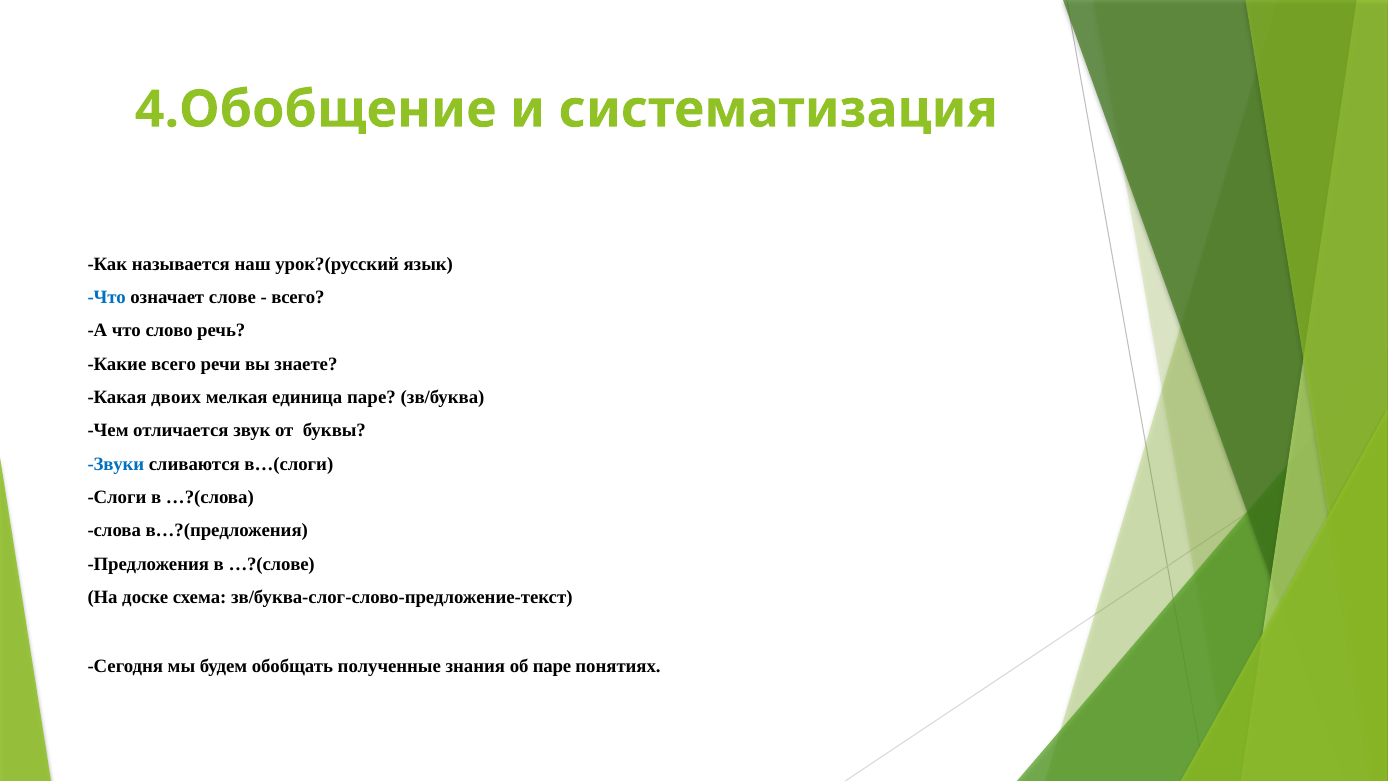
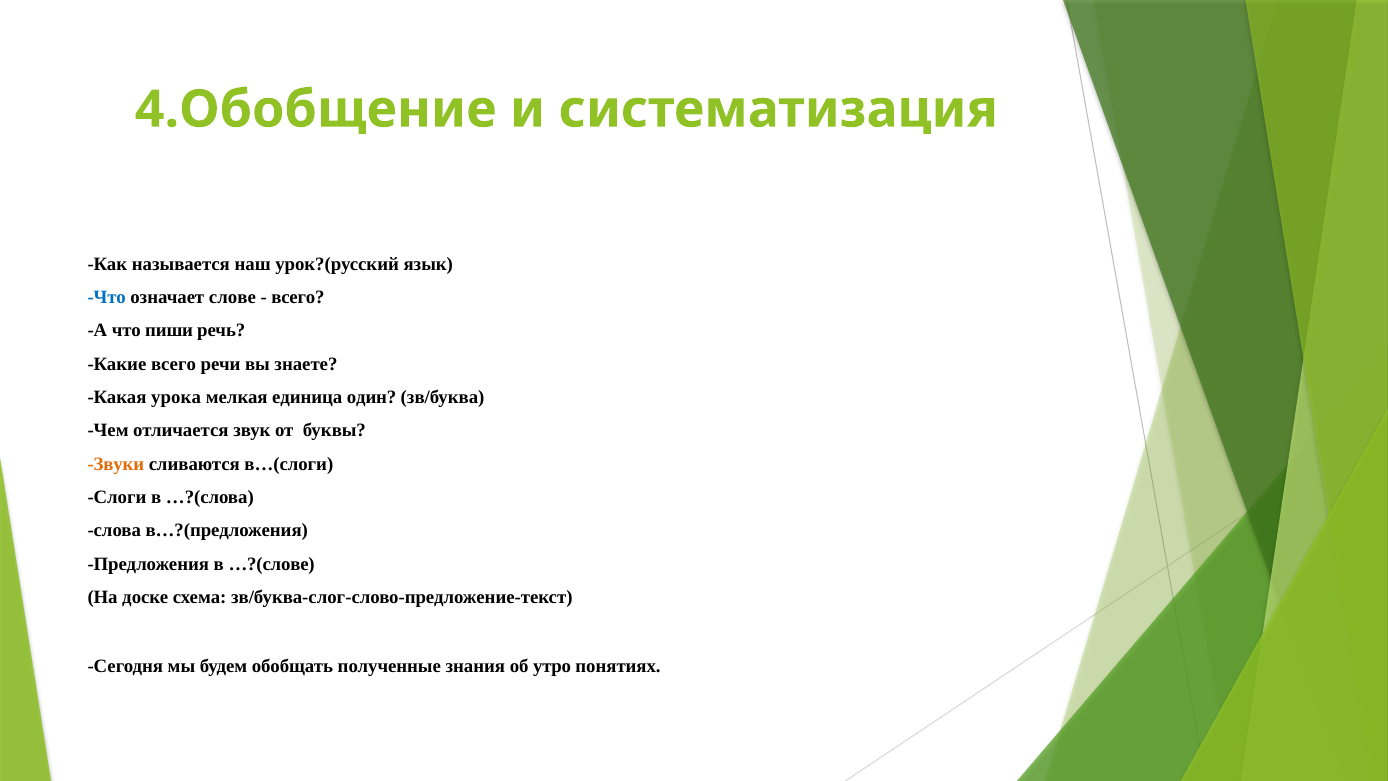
слово: слово -> пиши
двоих: двоих -> урока
единица паре: паре -> один
Звуки colour: blue -> orange
об паре: паре -> утро
